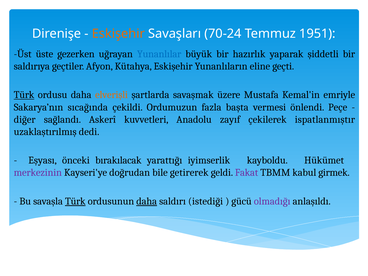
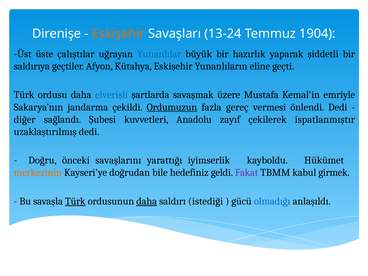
70-24: 70-24 -> 13-24
1951: 1951 -> 1904
gezerken: gezerken -> çalıştılar
Türk at (24, 95) underline: present -> none
elverişli colour: orange -> blue
sıcağında: sıcağında -> jandarma
Ordumuzun underline: none -> present
başta: başta -> gereç
önlendi Peçe: Peçe -> Dedi
Askerî: Askerî -> Şubesi
Eşyası: Eşyası -> Doğru
bırakılacak: bırakılacak -> savaşlarını
merkezinin colour: purple -> orange
getirerek: getirerek -> hedefiniz
olmadığı colour: purple -> blue
